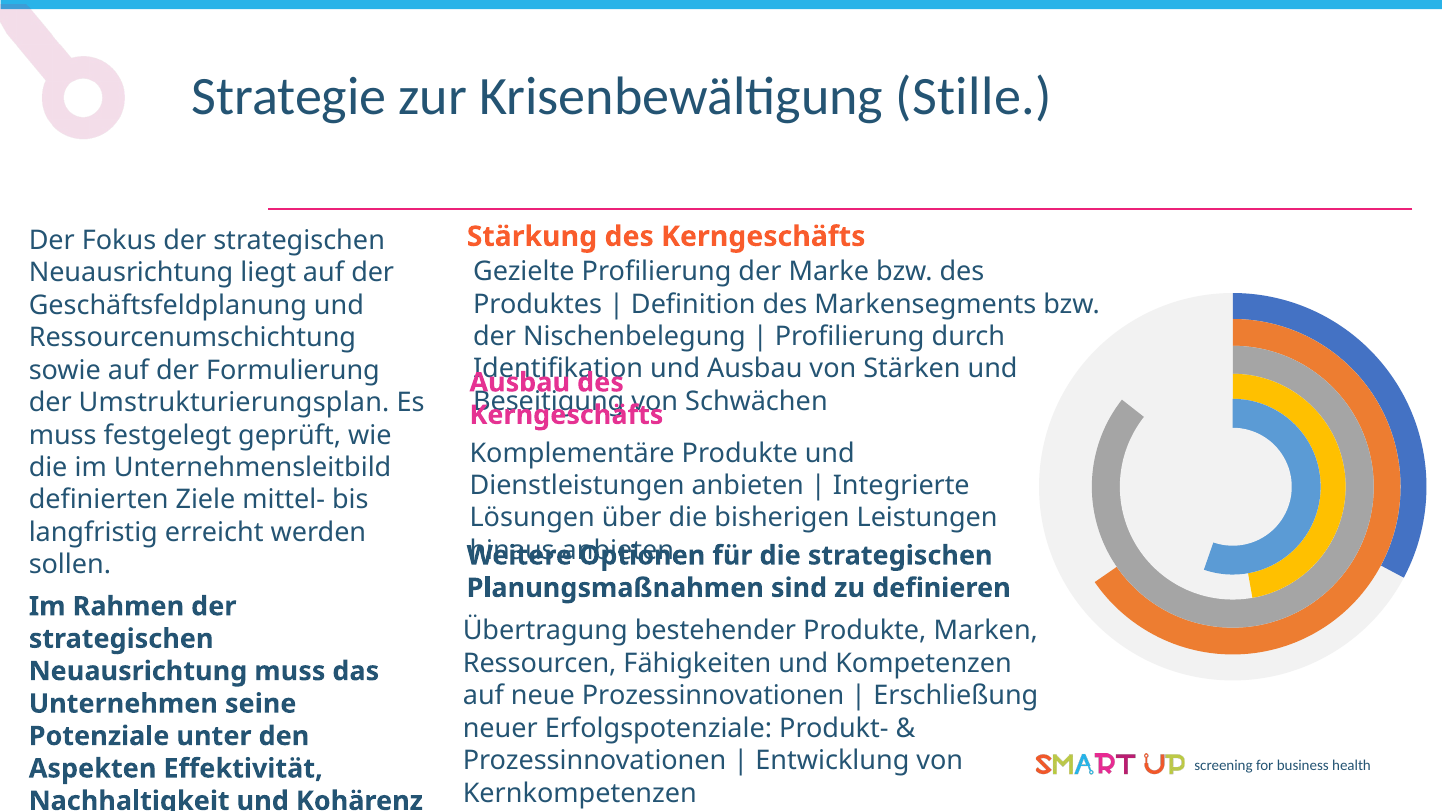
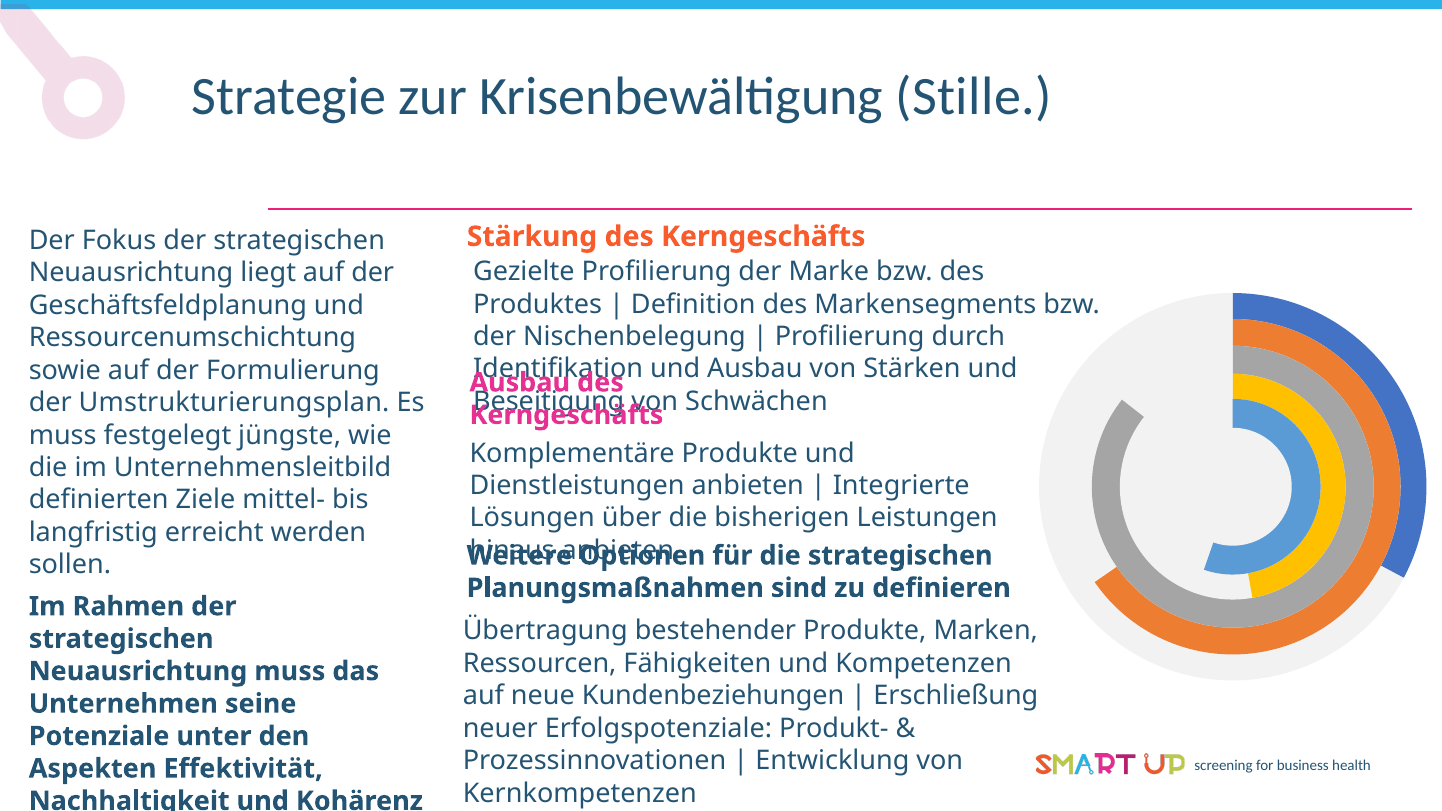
geprüft: geprüft -> jüngste
neue Prozessinnovationen: Prozessinnovationen -> Kundenbeziehungen
